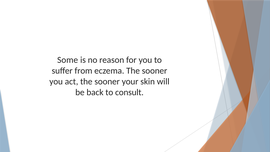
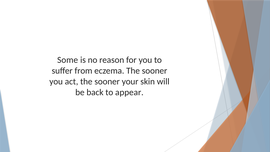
consult: consult -> appear
